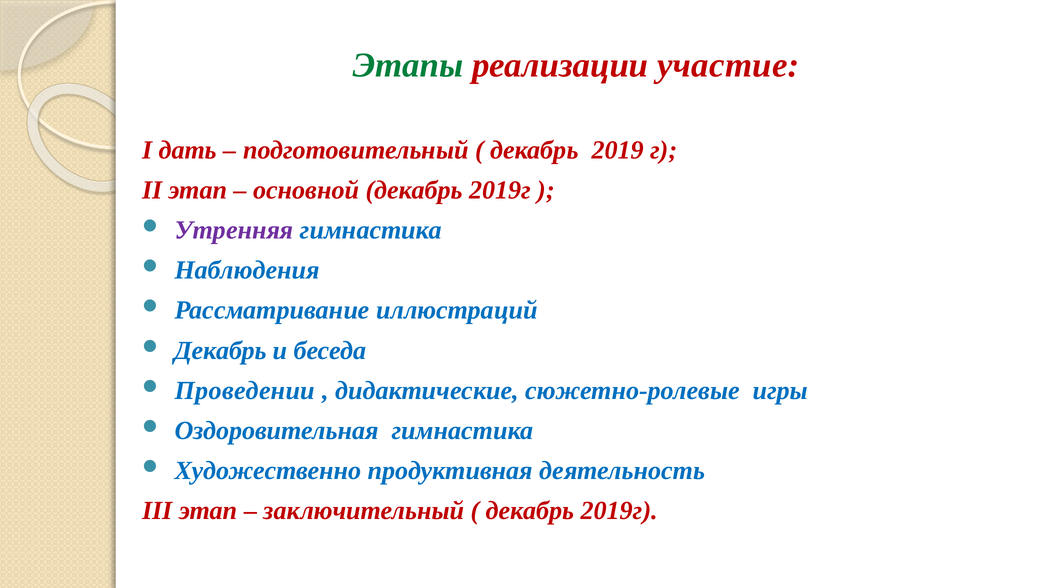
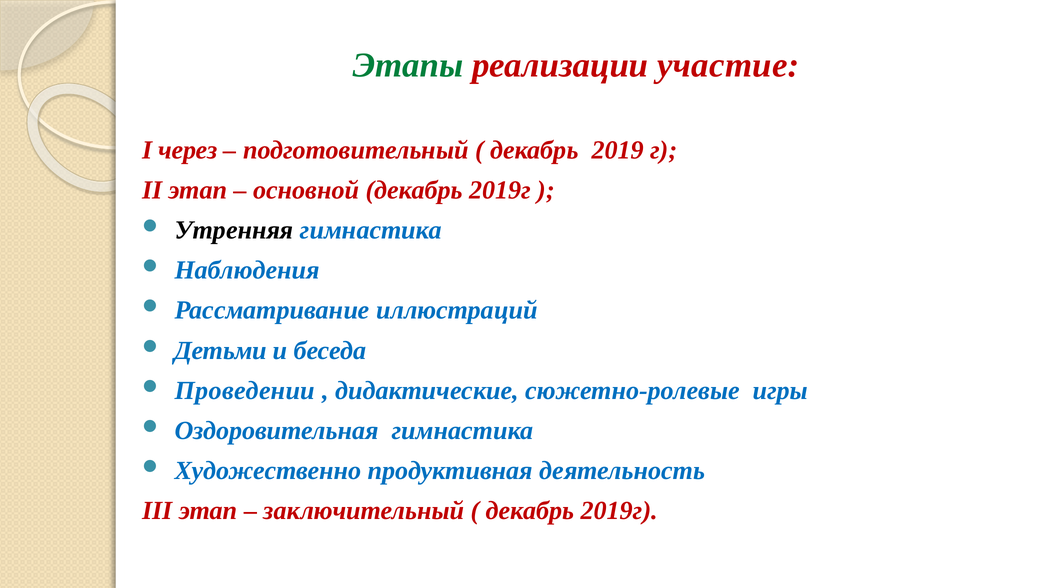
дать: дать -> через
Утренняя colour: purple -> black
Декабрь at (220, 350): Декабрь -> Детьми
